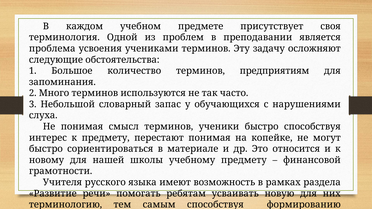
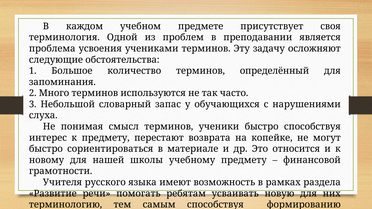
предприятиям: предприятиям -> определённый
перестают понимая: понимая -> возврата
